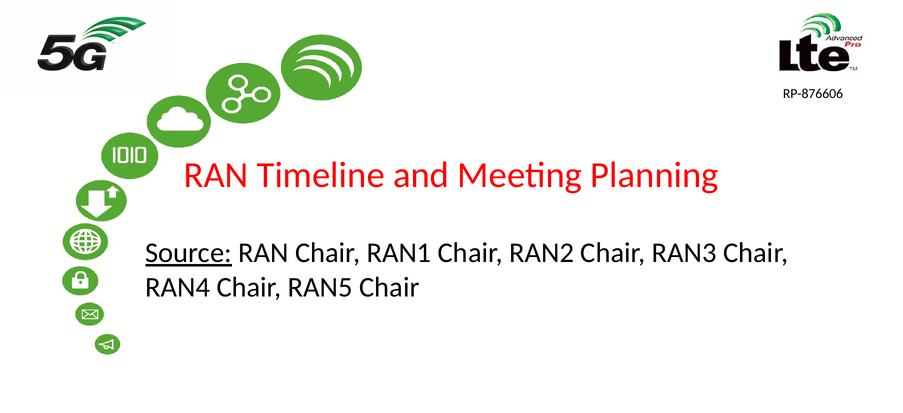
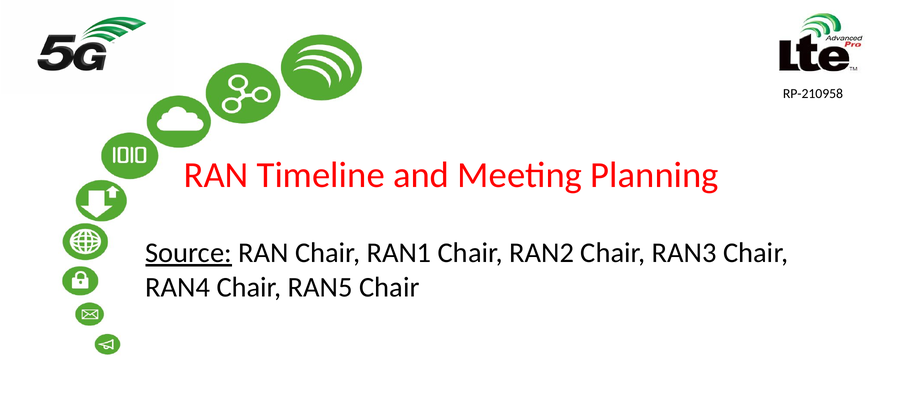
RP-876606: RP-876606 -> RP-210958
